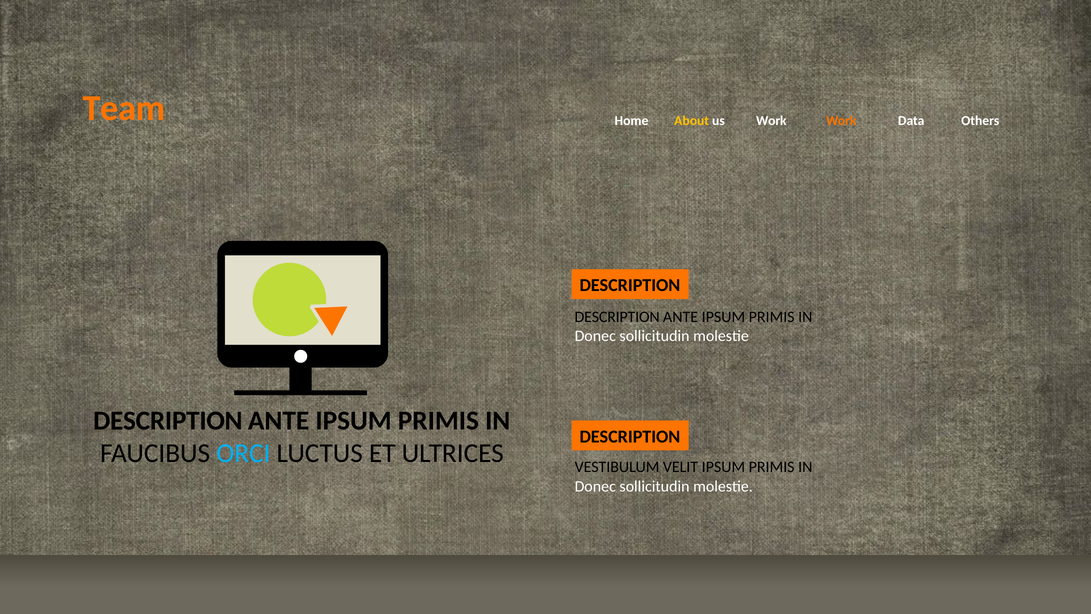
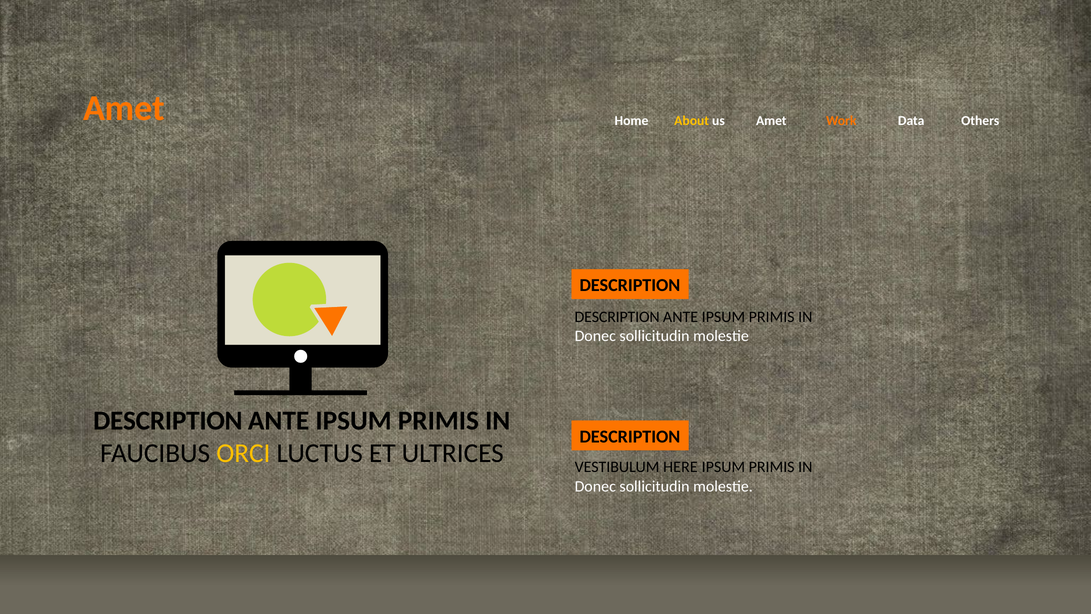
Team at (124, 108): Team -> Amet
us Work: Work -> Amet
ORCI colour: light blue -> yellow
VELIT: VELIT -> HERE
